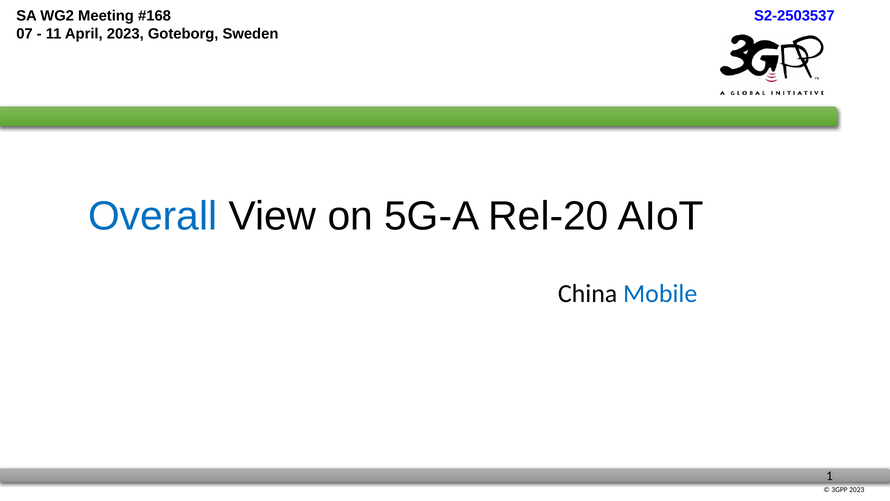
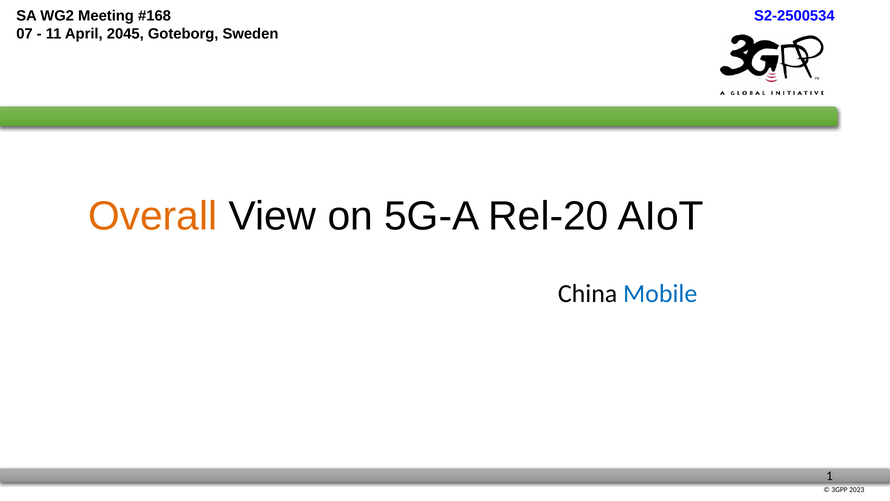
S2-2503537: S2-2503537 -> S2-2500534
April 2023: 2023 -> 2045
Overall colour: blue -> orange
